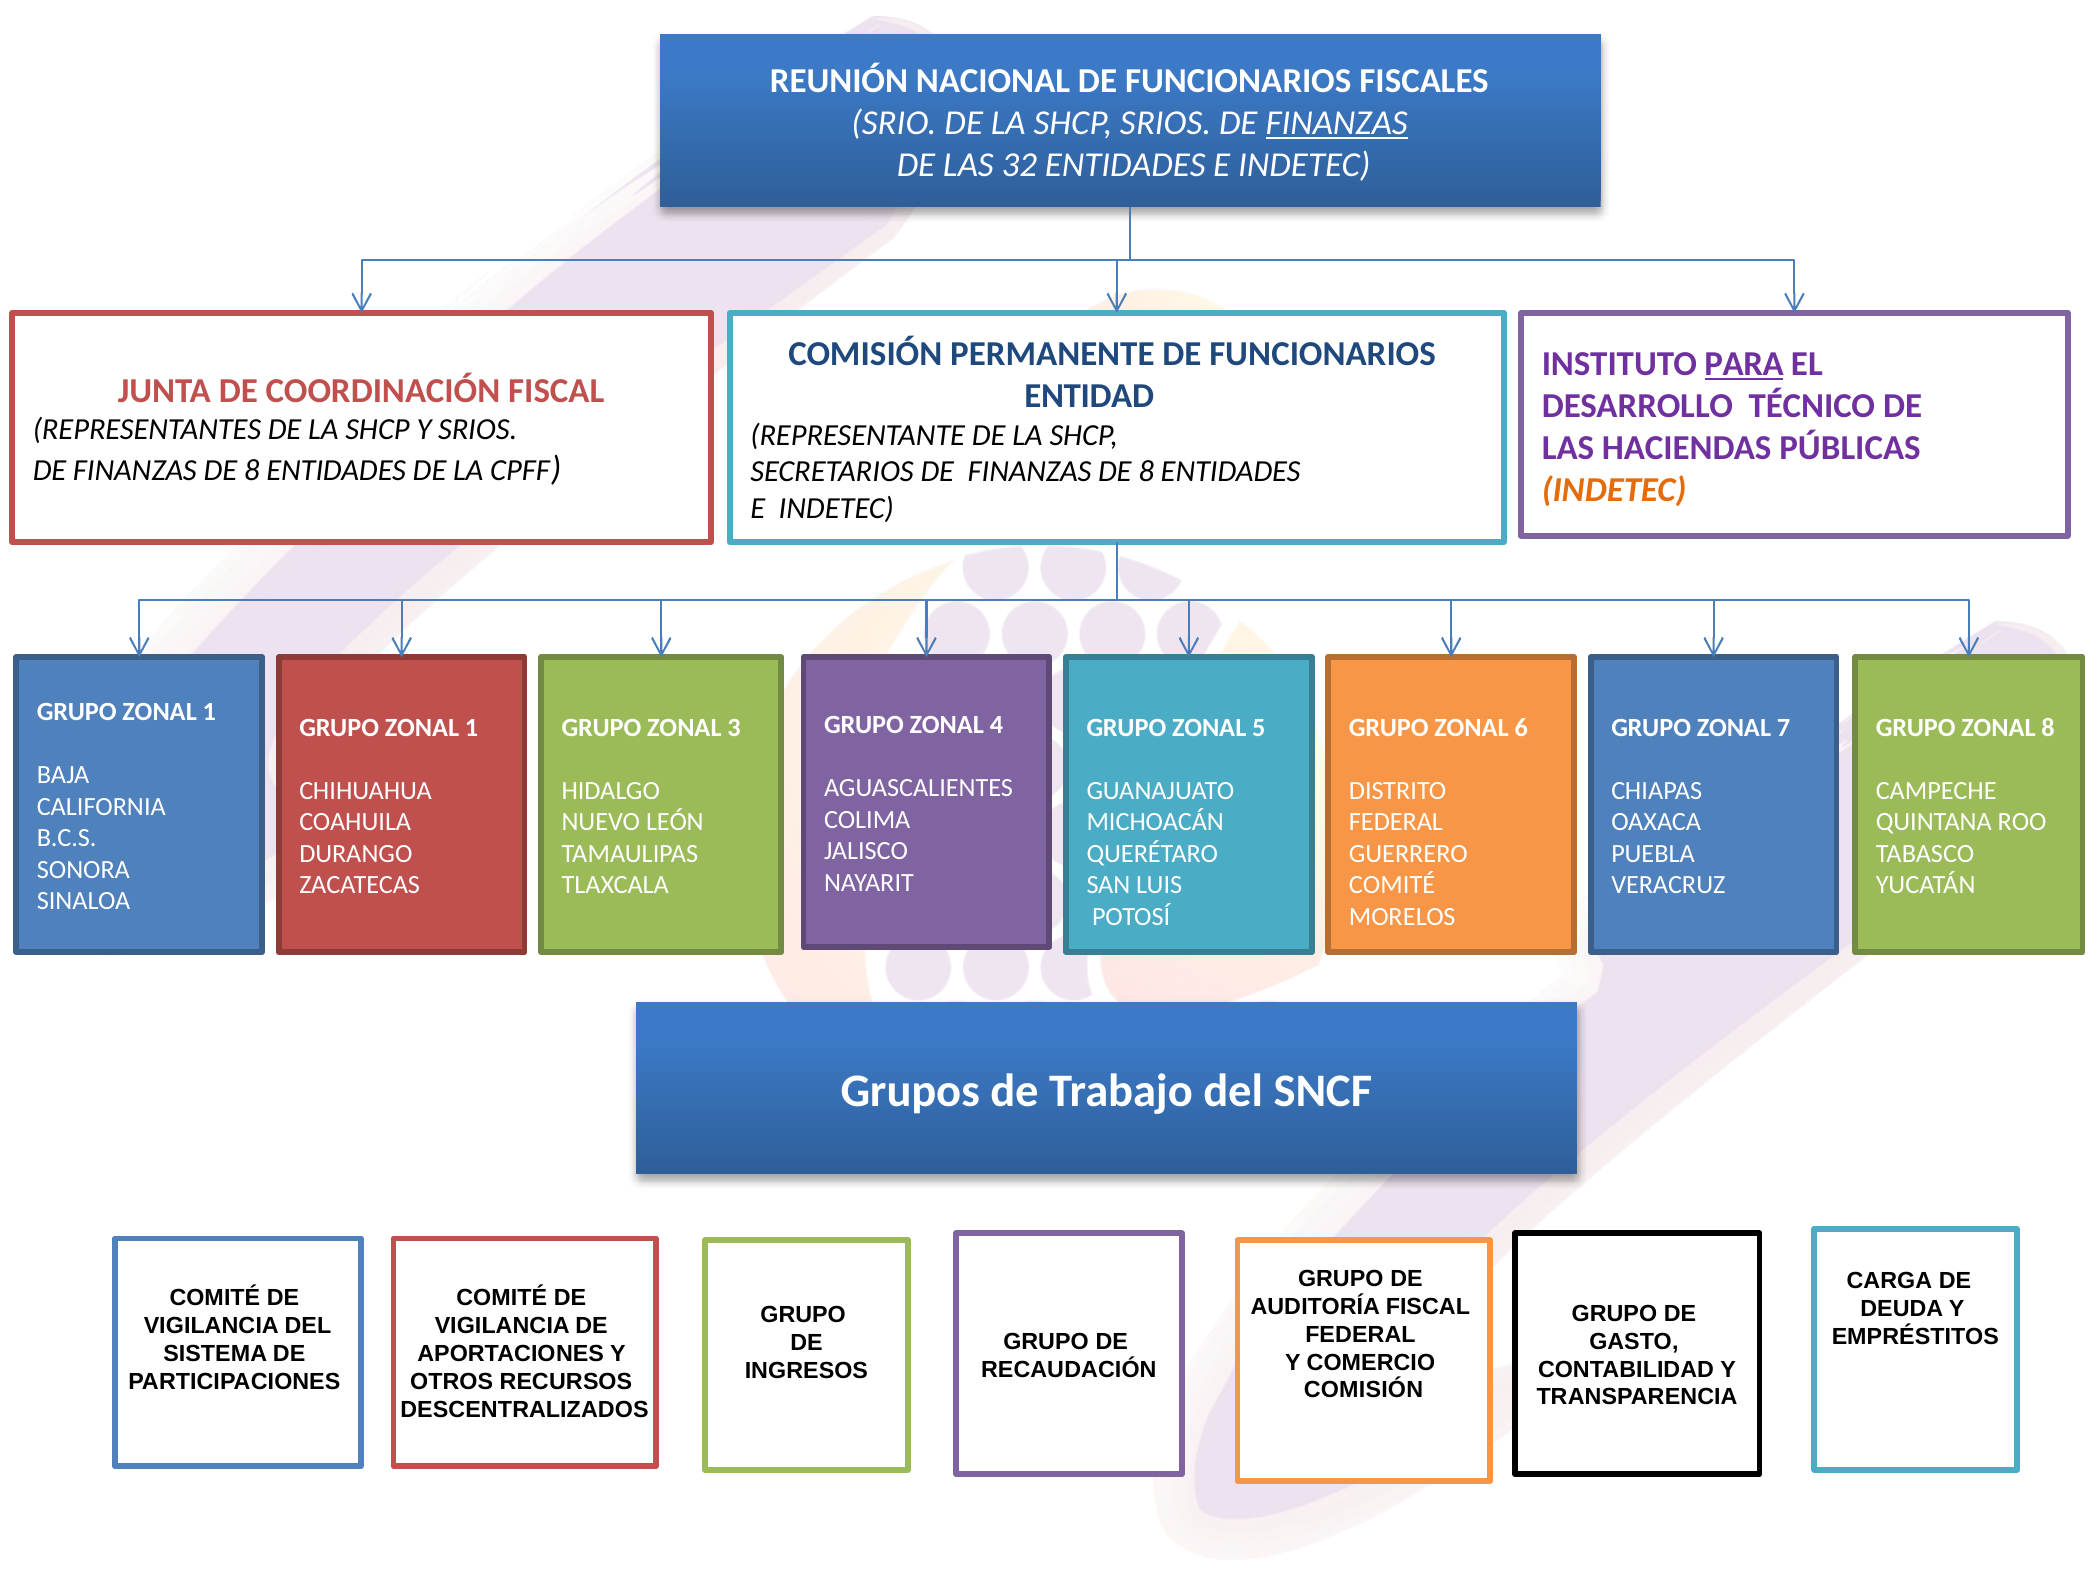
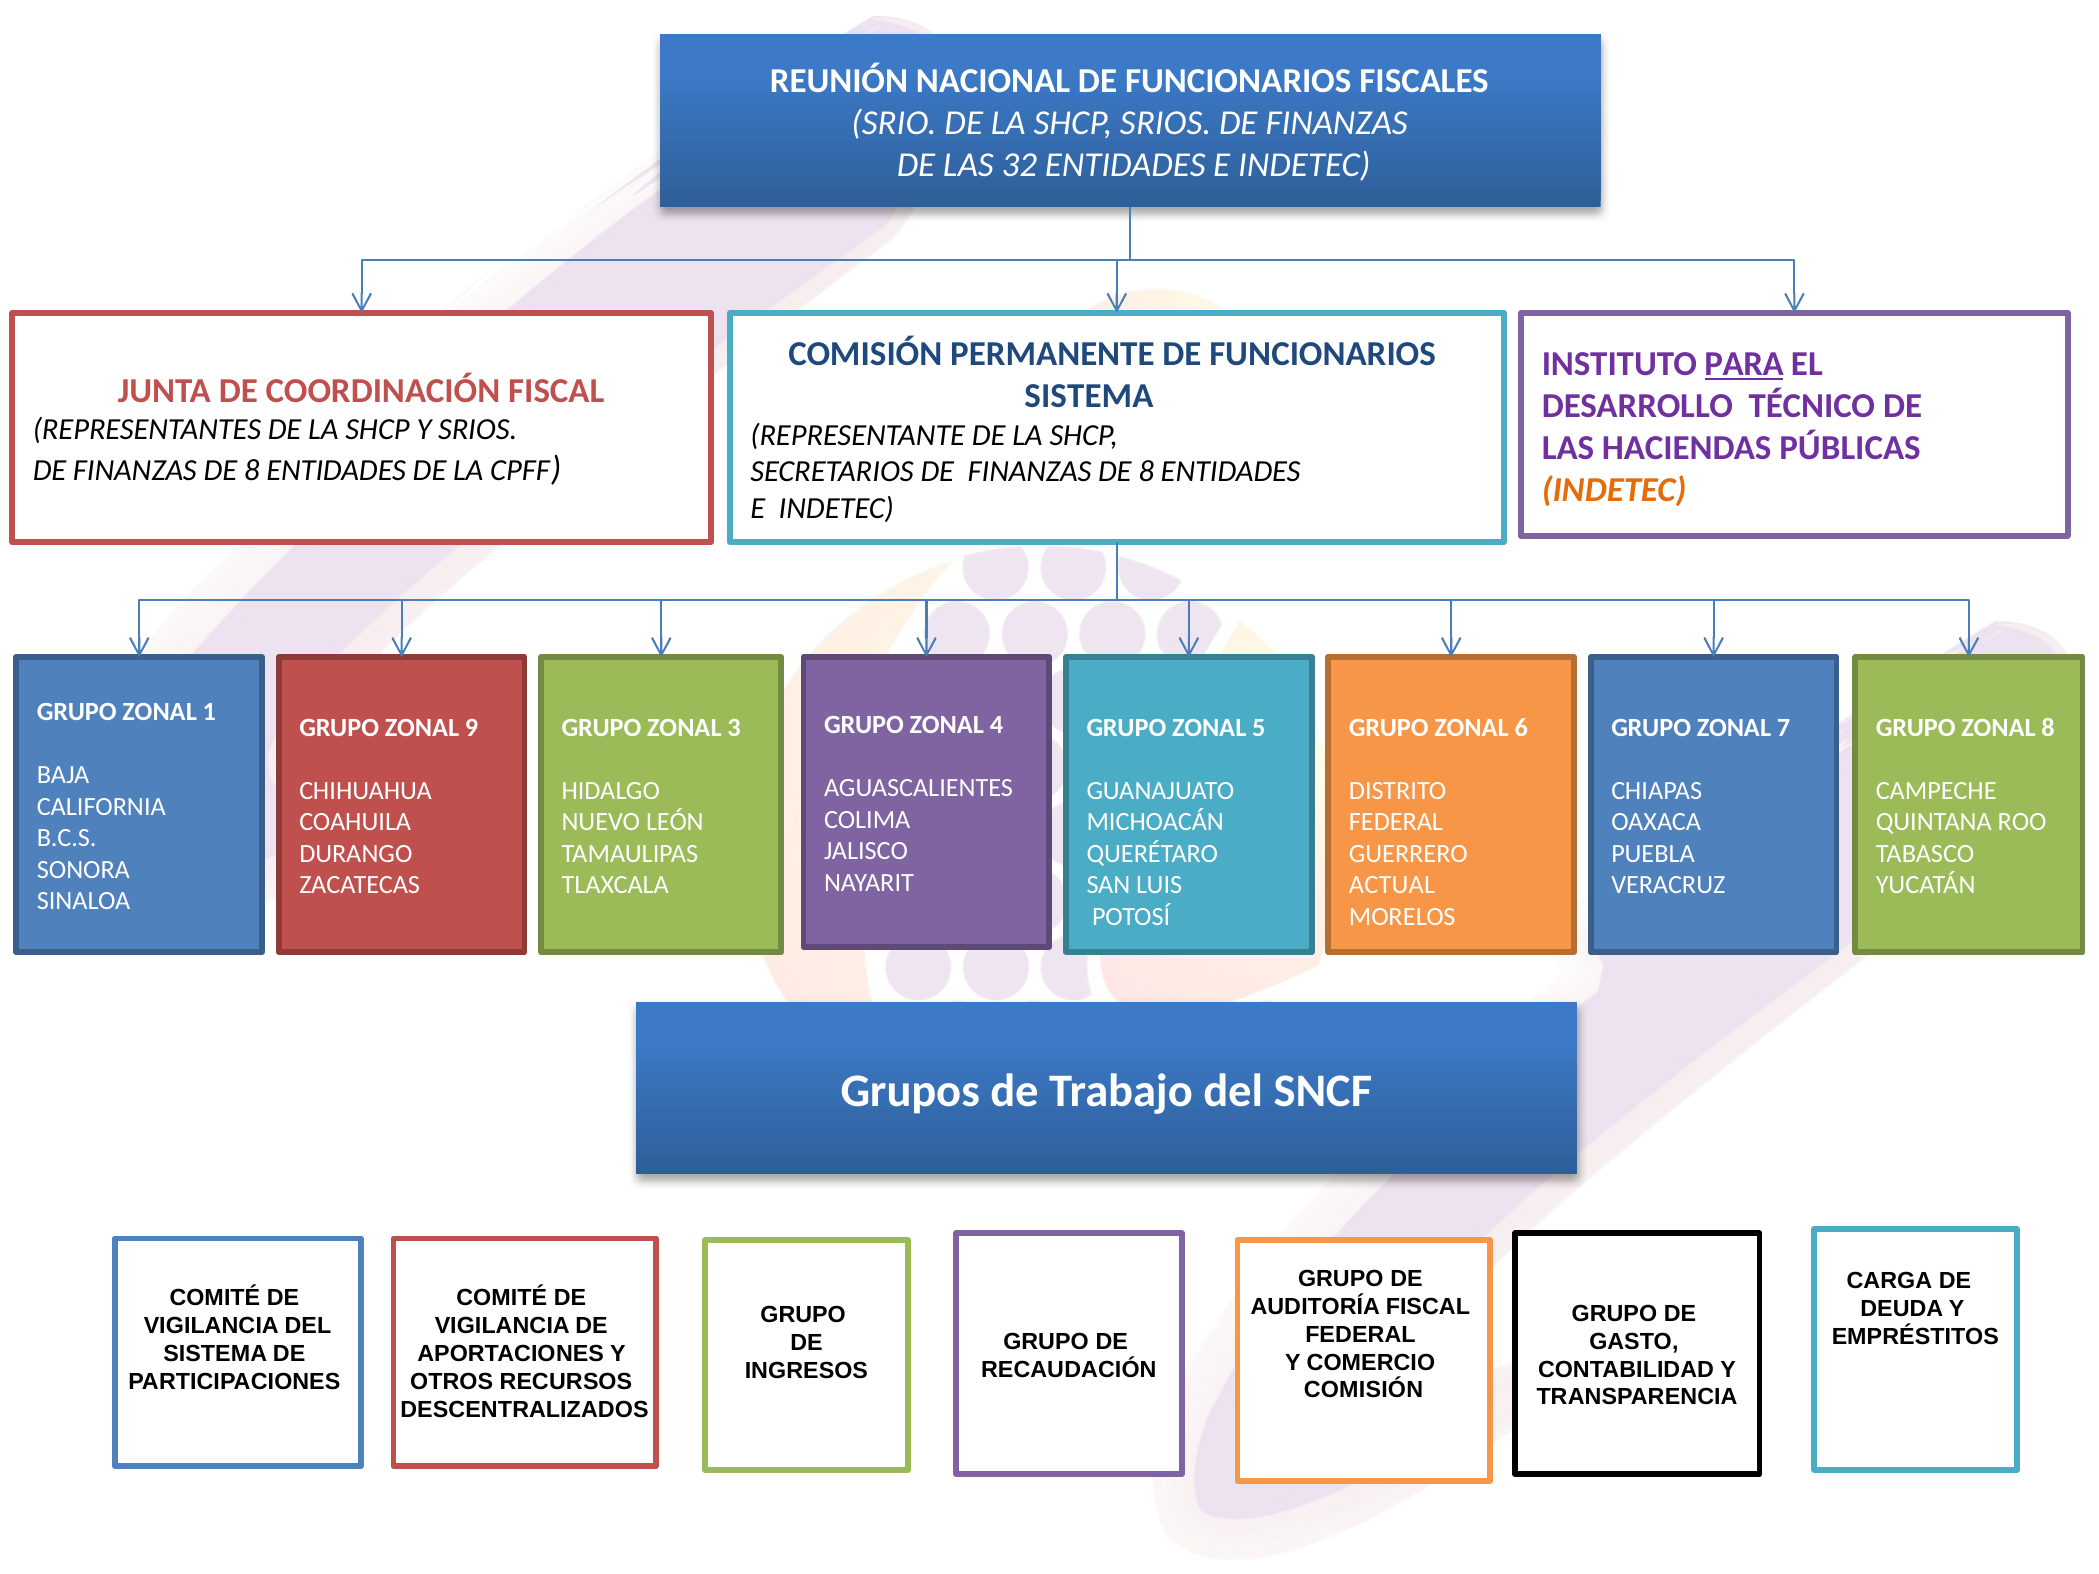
FINANZAS at (1337, 123) underline: present -> none
ENTIDAD at (1089, 396): ENTIDAD -> SISTEMA
1 at (472, 728): 1 -> 9
COMITÉ at (1392, 885): COMITÉ -> ACTUAL
